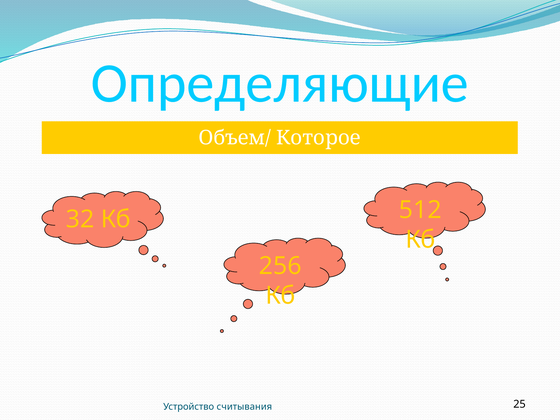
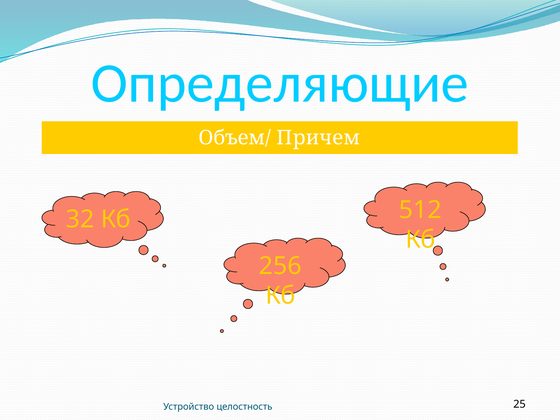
Которое: Которое -> Причем
считывания: считывания -> целостность
